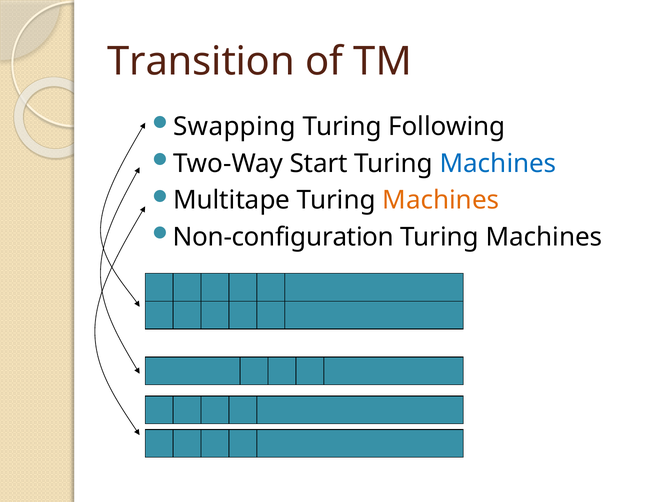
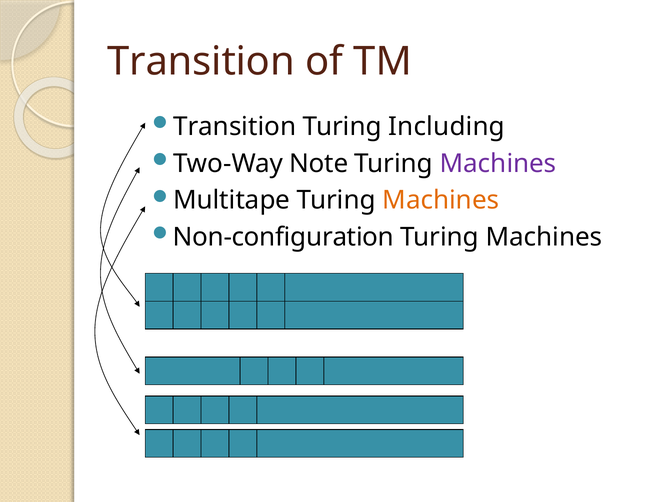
Swapping at (234, 127): Swapping -> Transition
Following: Following -> Including
Start: Start -> Note
Machines at (498, 164) colour: blue -> purple
